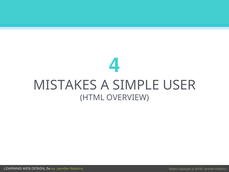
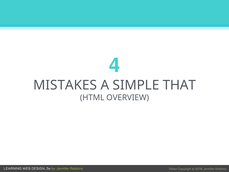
USER: USER -> THAT
